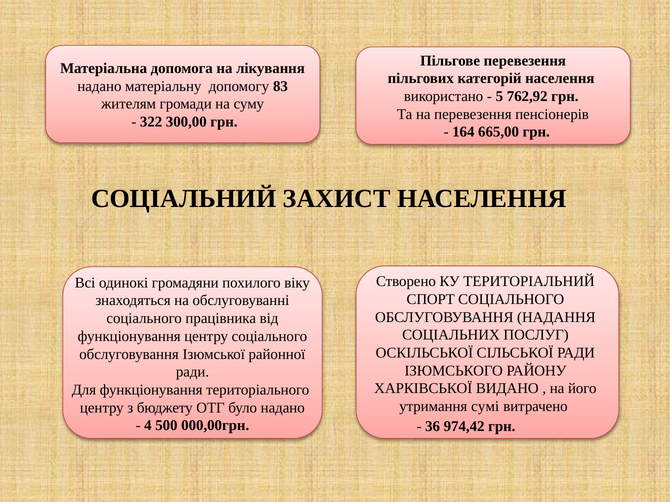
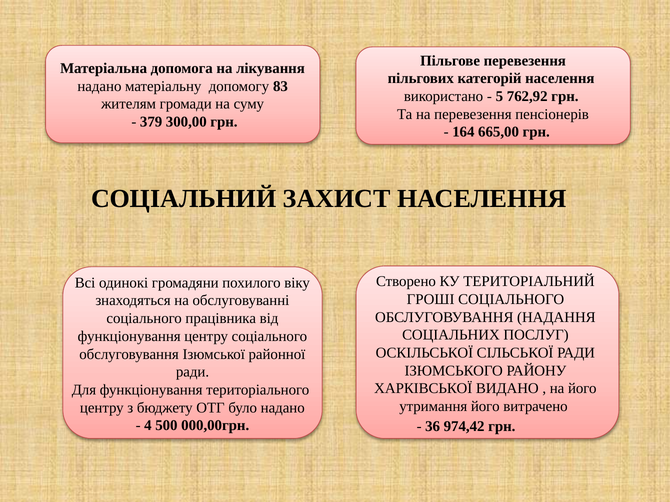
322: 322 -> 379
СПОРТ: СПОРТ -> ГРОШІ
утримання сумі: сумі -> його
